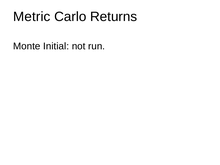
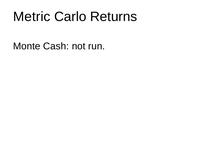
Initial: Initial -> Cash
